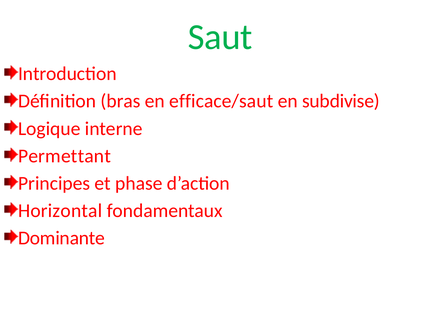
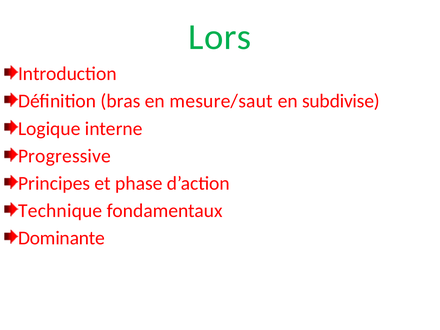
Saut: Saut -> Lors
efficace/saut: efficace/saut -> mesure/saut
Permettant: Permettant -> Progressive
Horizontal: Horizontal -> Technique
